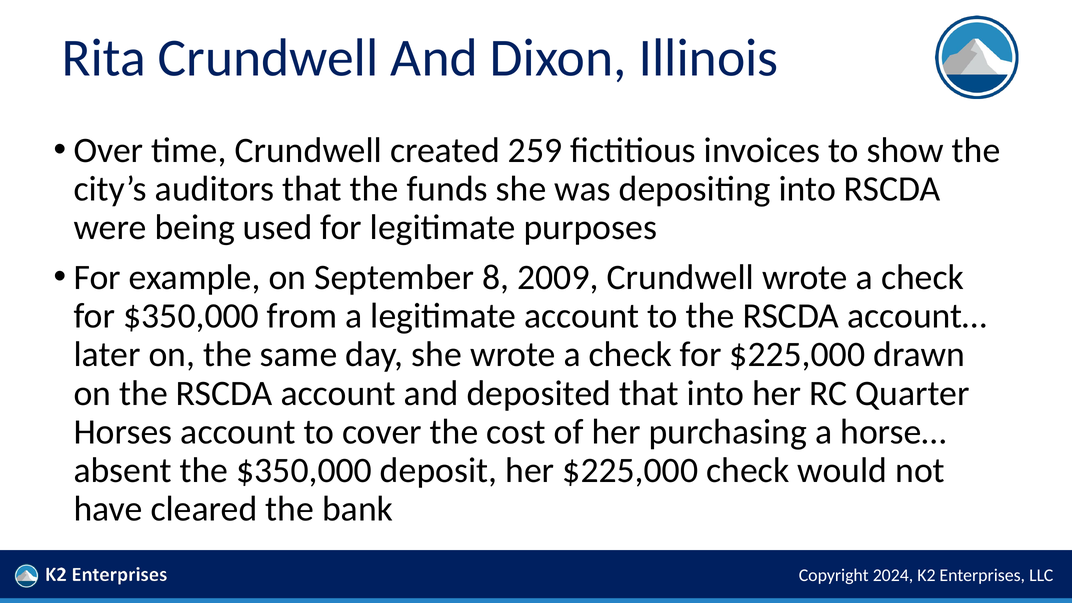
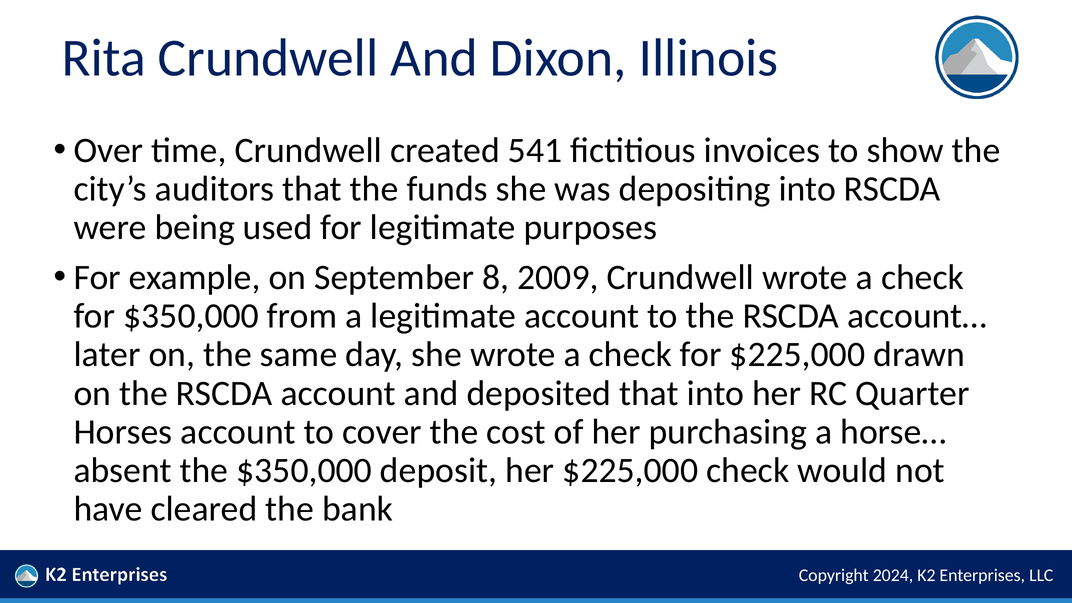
259: 259 -> 541
